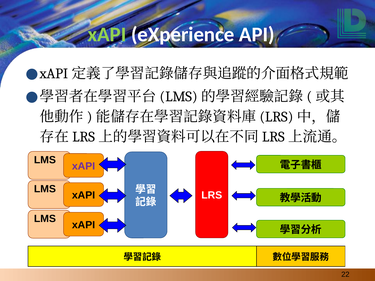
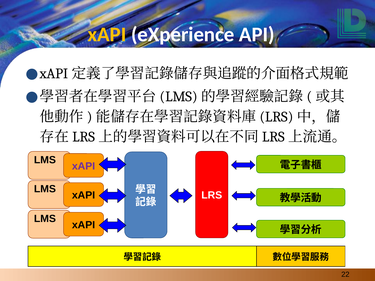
xAPI at (107, 34) colour: light green -> yellow
